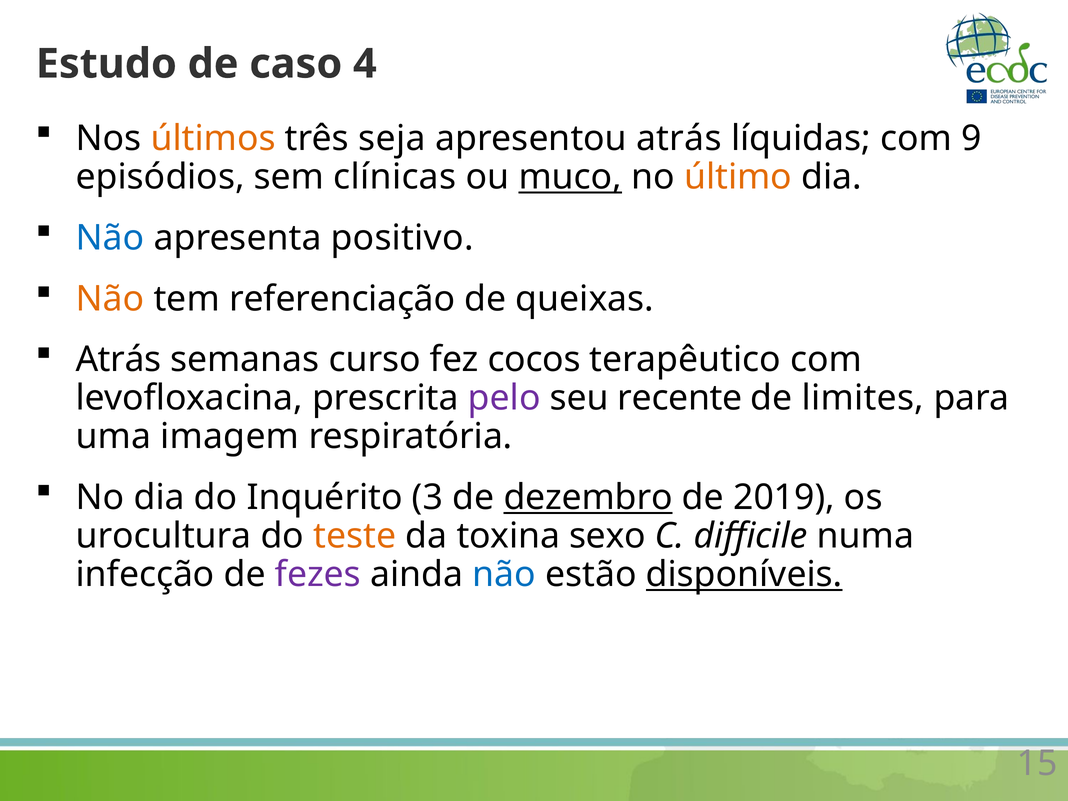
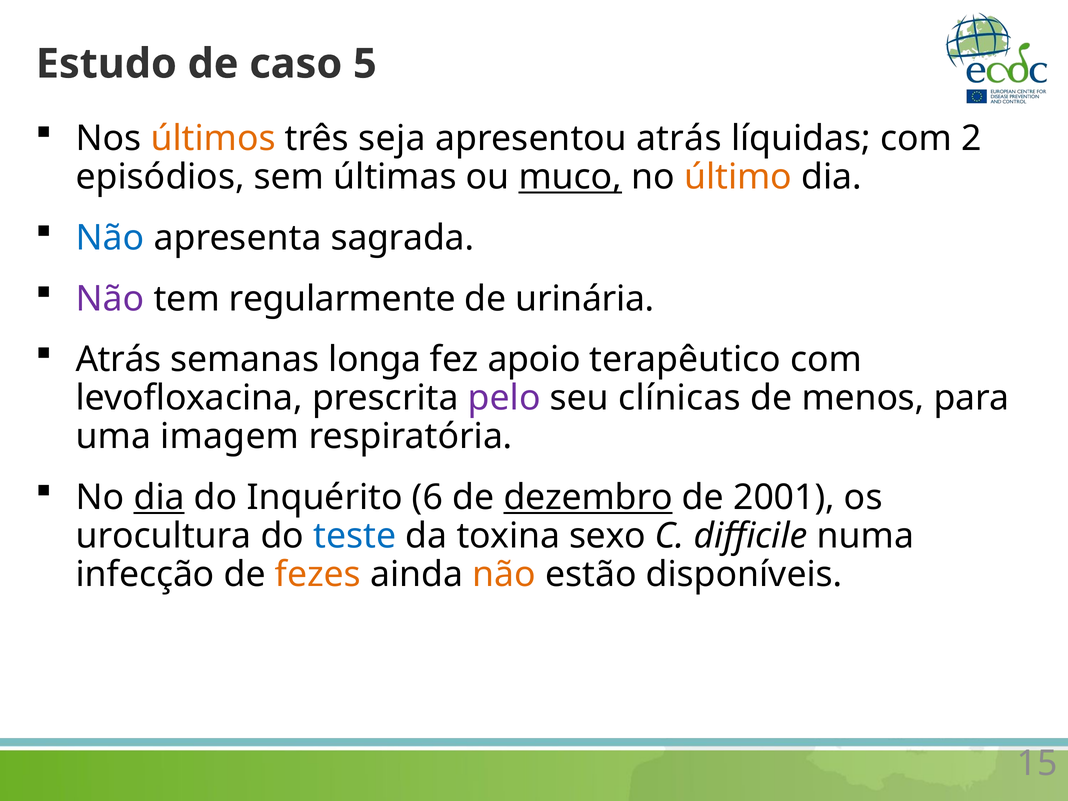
4: 4 -> 5
9: 9 -> 2
clínicas: clínicas -> últimas
positivo: positivo -> sagrada
Não at (110, 299) colour: orange -> purple
referenciação: referenciação -> regularmente
queixas: queixas -> urinária
curso: curso -> longa
cocos: cocos -> apoio
recente: recente -> clínicas
limites: limites -> menos
dia at (159, 498) underline: none -> present
3: 3 -> 6
2019: 2019 -> 2001
teste colour: orange -> blue
fezes colour: purple -> orange
não at (504, 575) colour: blue -> orange
disponíveis underline: present -> none
